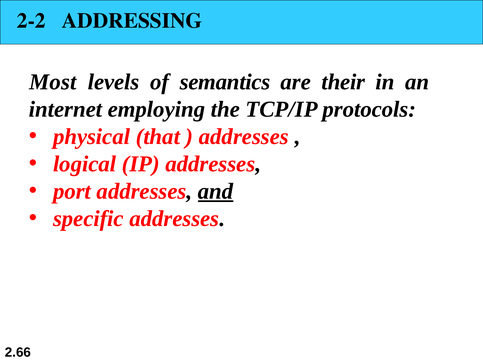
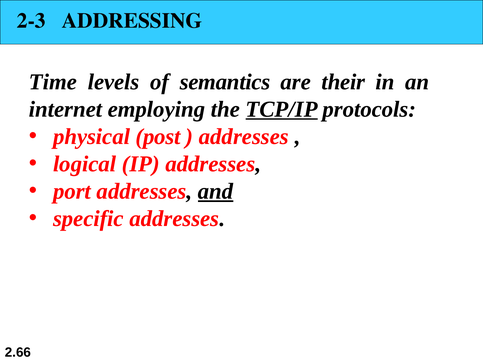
2-2: 2-2 -> 2-3
Most: Most -> Time
TCP/IP underline: none -> present
that: that -> post
